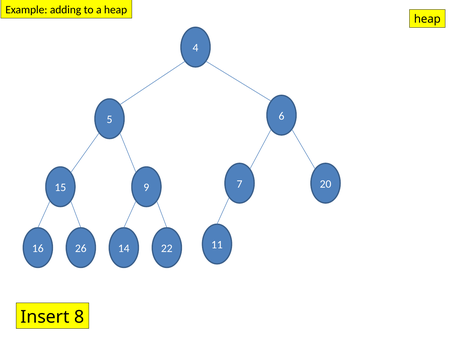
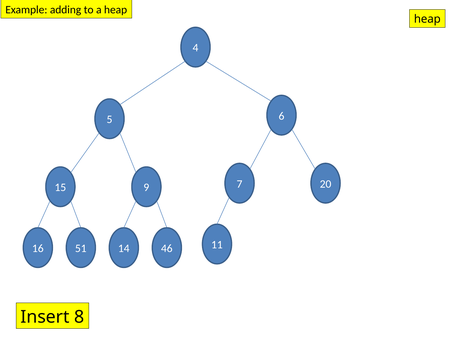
26: 26 -> 51
22: 22 -> 46
